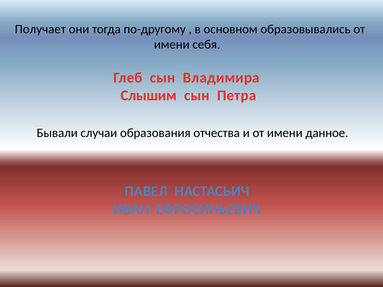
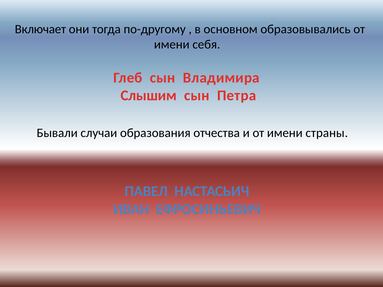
Получает: Получает -> Включает
данное: данное -> страны
